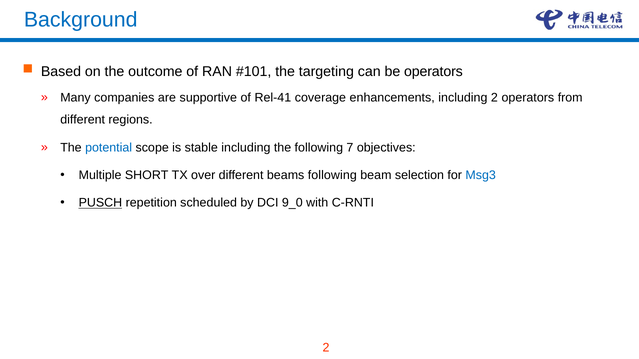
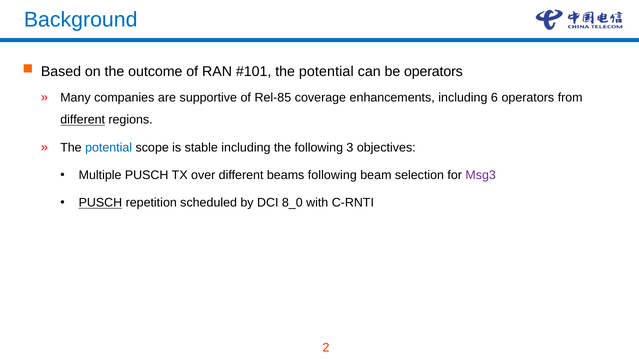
targeting at (326, 72): targeting -> potential
Rel-41: Rel-41 -> Rel-85
including 2: 2 -> 6
different at (83, 120) underline: none -> present
7: 7 -> 3
Multiple SHORT: SHORT -> PUSCH
Msg3 colour: blue -> purple
9_0: 9_0 -> 8_0
